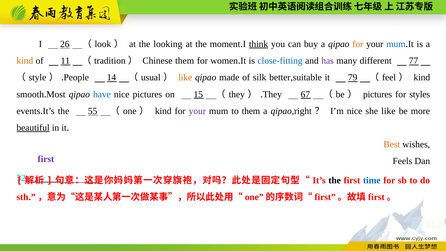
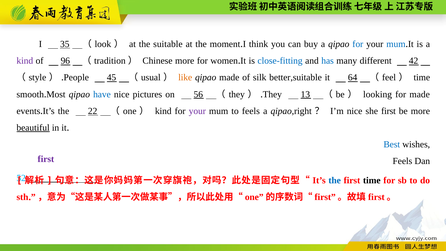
26: 26 -> 35
looking: looking -> suitable
think underline: present -> none
for at (358, 44) colour: orange -> blue
kind at (25, 61) colour: orange -> purple
11: 11 -> 96
Chinese them: them -> more
has colour: purple -> blue
77: 77 -> 42
14: 14 -> 45
79: 79 -> 64
kind at (422, 78): kind -> time
15: 15 -> 56
67: 67 -> 13
pictures at (378, 94): pictures -> looking
for styles: styles -> made
55: 55 -> 22
to them: them -> feels
she like: like -> first
Best colour: orange -> blue
the at (335, 180) colour: black -> blue
time at (372, 180) colour: blue -> black
